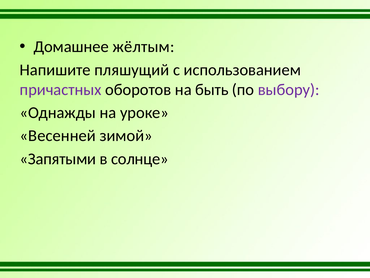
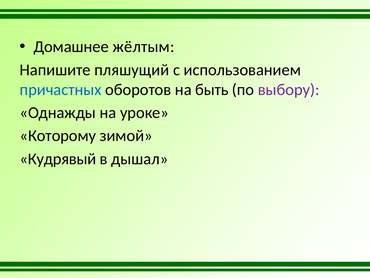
причастных colour: purple -> blue
Весенней: Весенней -> Которому
Запятыми: Запятыми -> Кудрявый
солнце: солнце -> дышал
